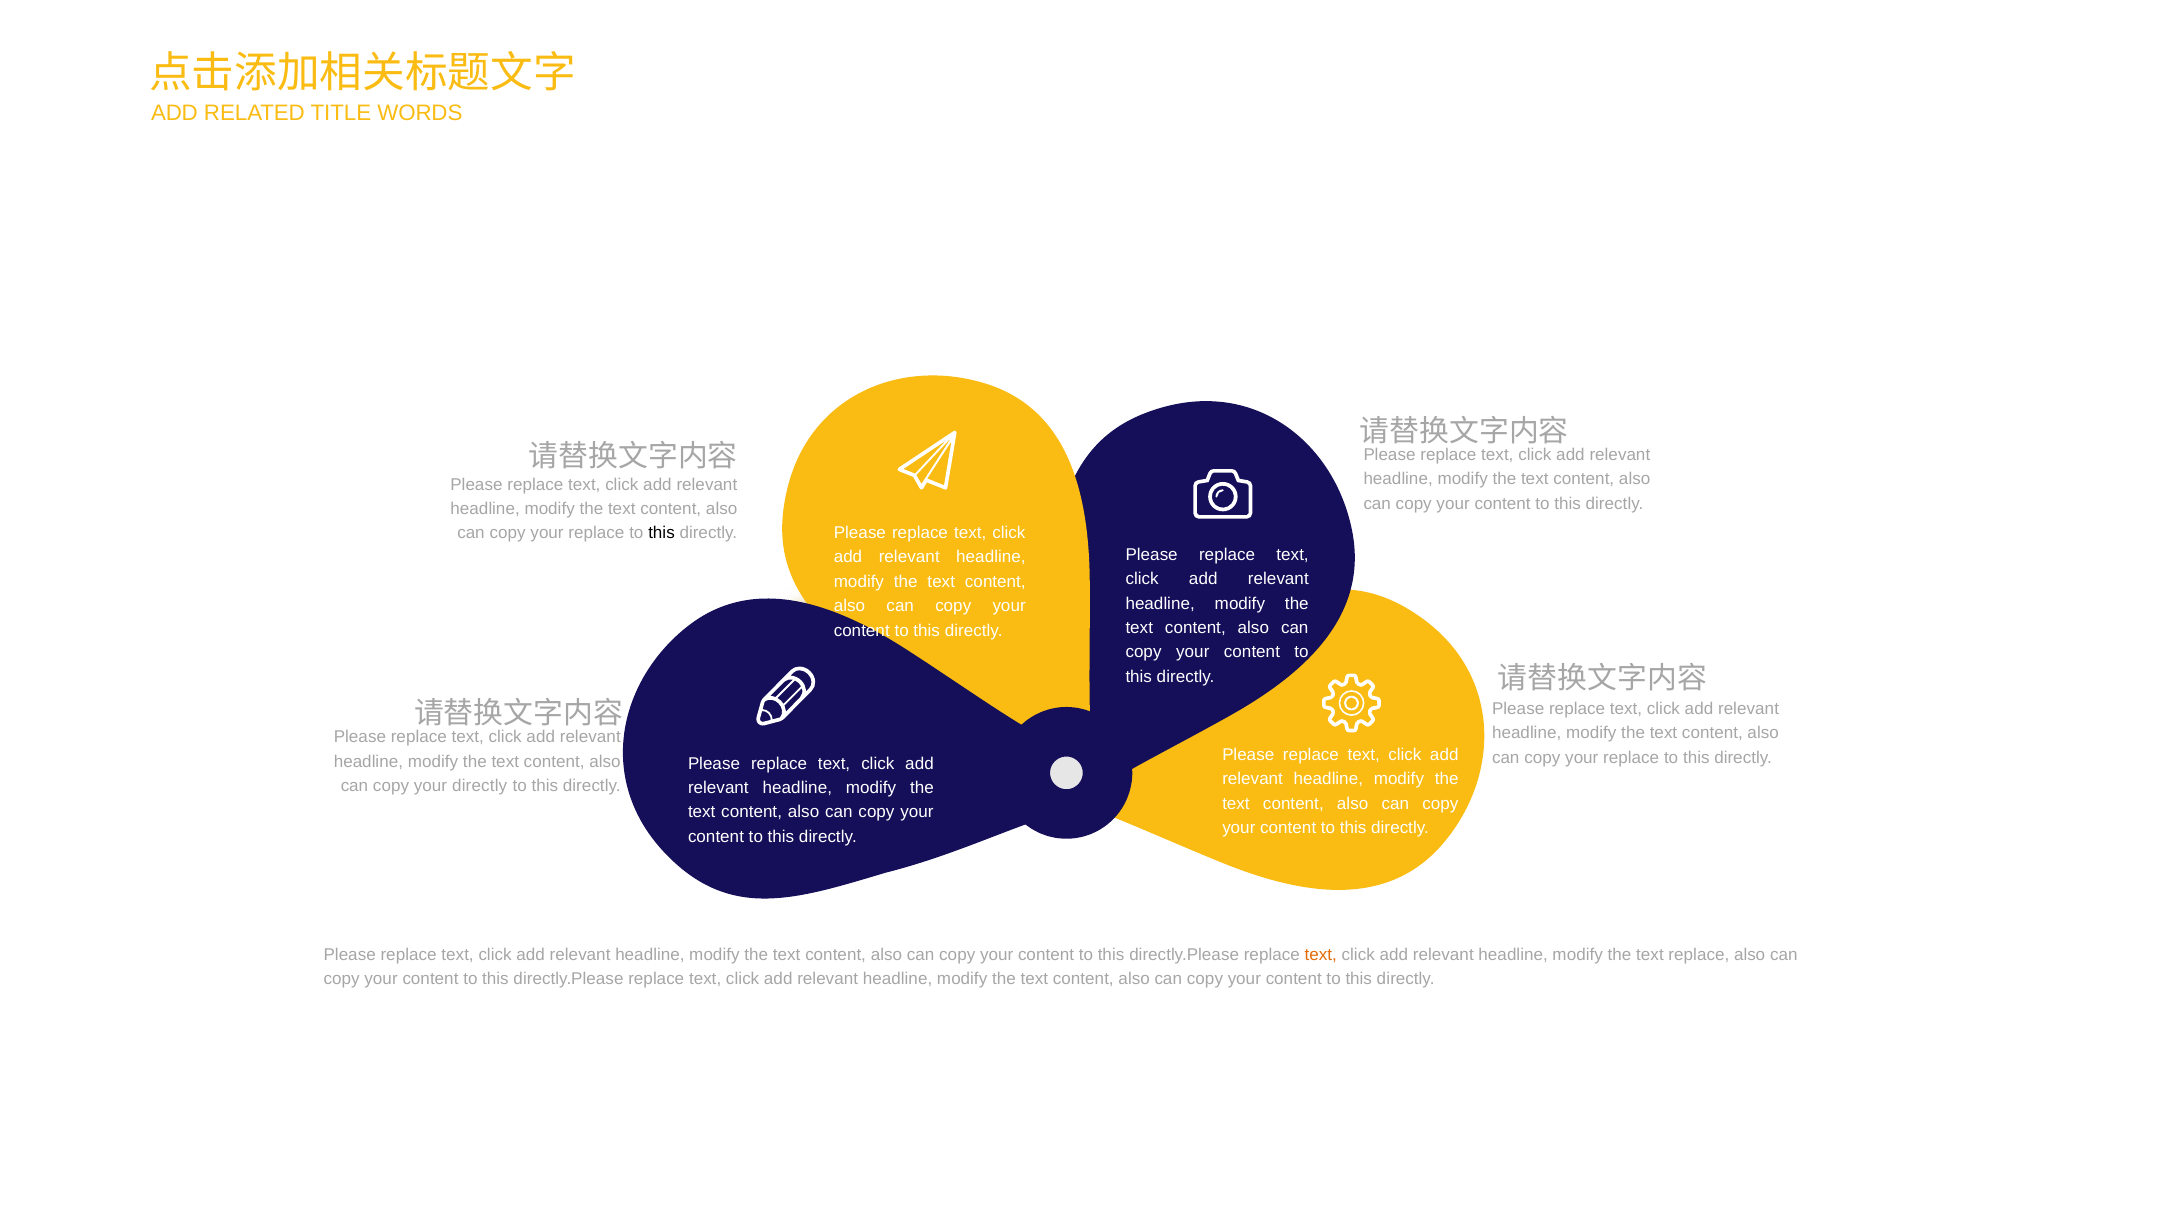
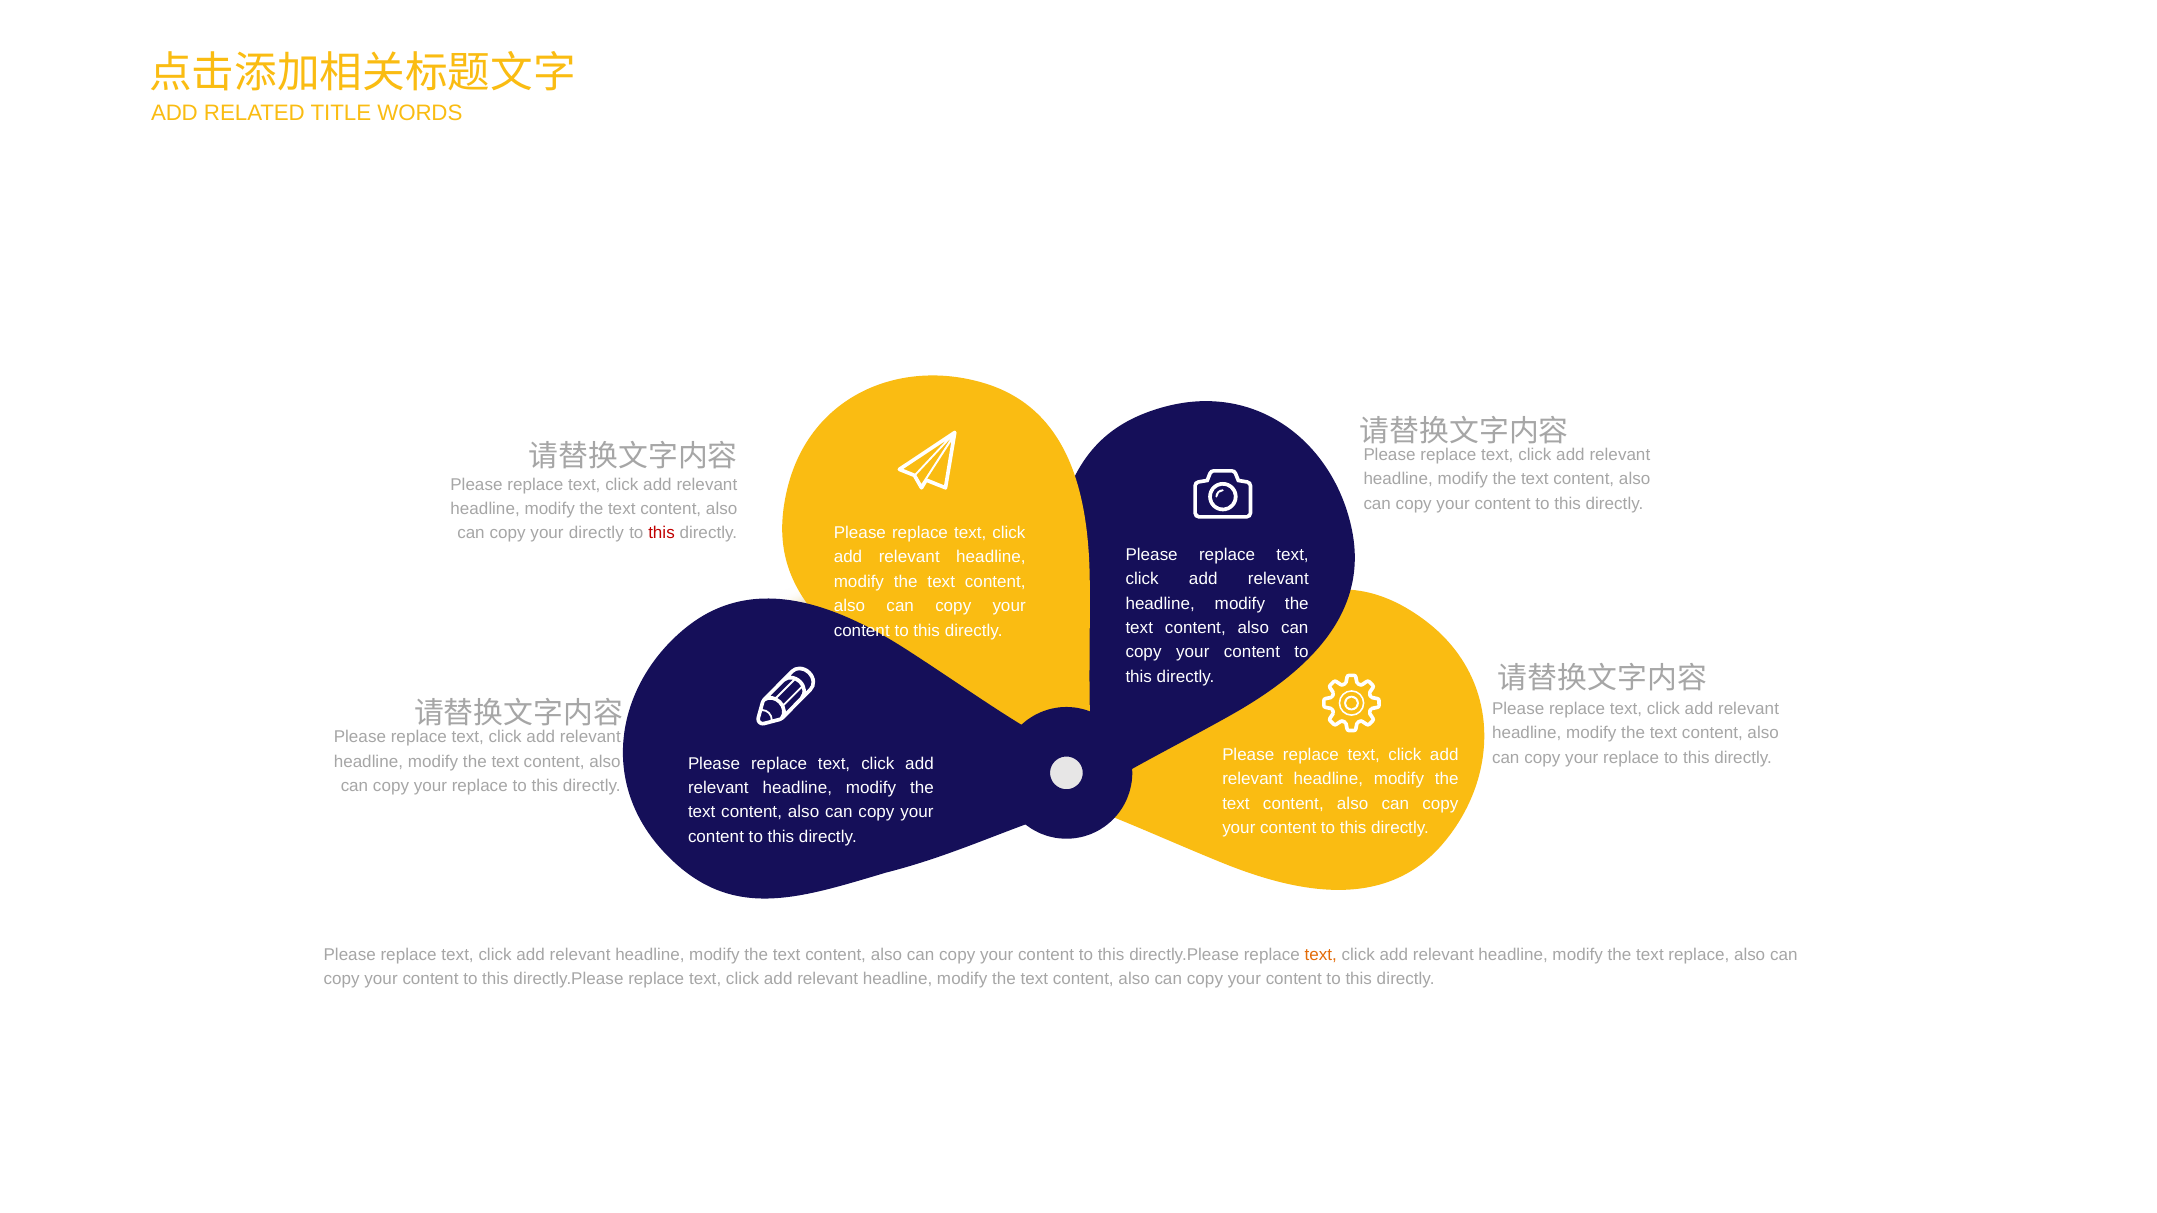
replace at (596, 533): replace -> directly
this at (662, 533) colour: black -> red
directly at (480, 786): directly -> replace
